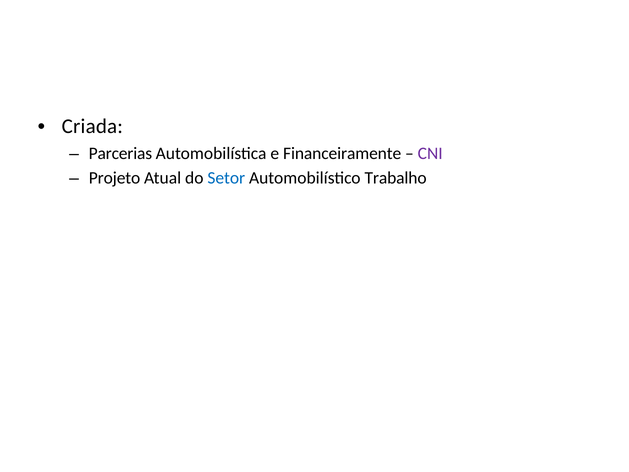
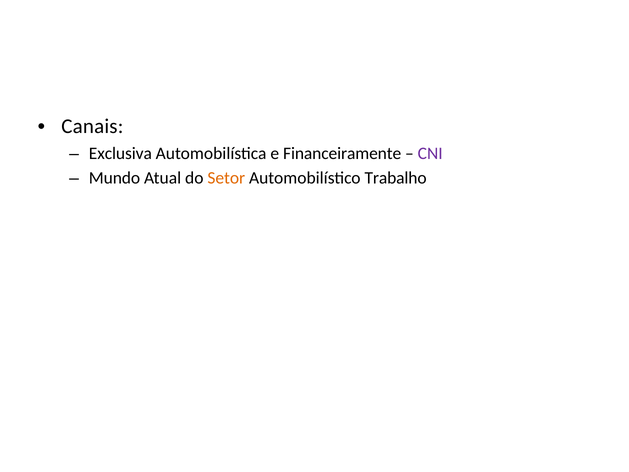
Criada: Criada -> Canais
Parcerias: Parcerias -> Exclusiva
Projeto: Projeto -> Mundo
Setor colour: blue -> orange
